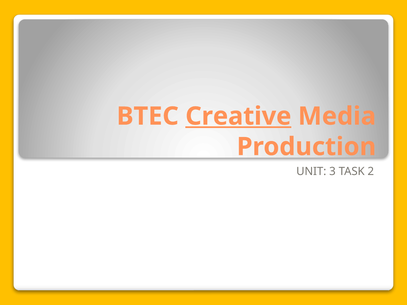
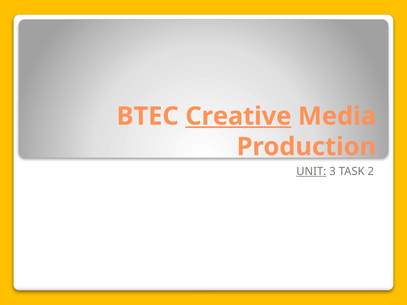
UNIT underline: none -> present
